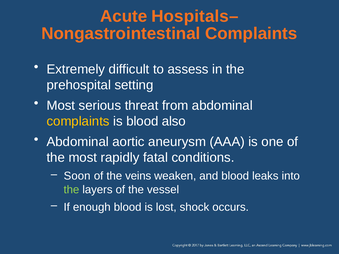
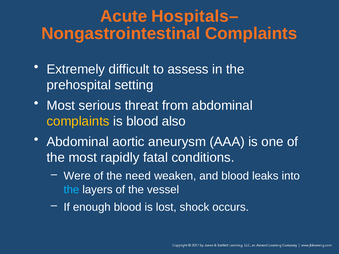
Soon: Soon -> Were
veins: veins -> need
the at (71, 190) colour: light green -> light blue
